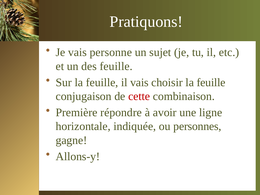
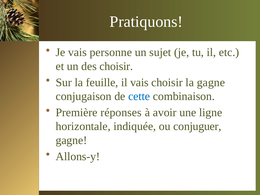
des feuille: feuille -> choisir
choisir la feuille: feuille -> gagne
cette colour: red -> blue
répondre: répondre -> réponses
personnes: personnes -> conjuguer
